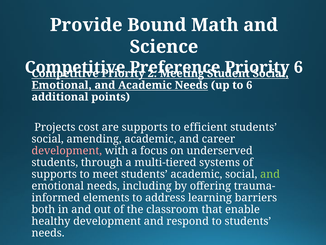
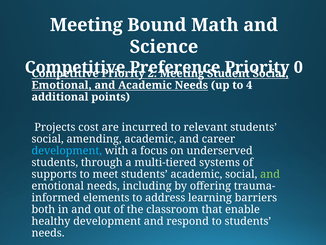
Provide at (86, 25): Provide -> Meeting
6 at (298, 67): 6 -> 0
to 6: 6 -> 4
are supports: supports -> incurred
efficient: efficient -> relevant
development at (67, 150) colour: pink -> light blue
